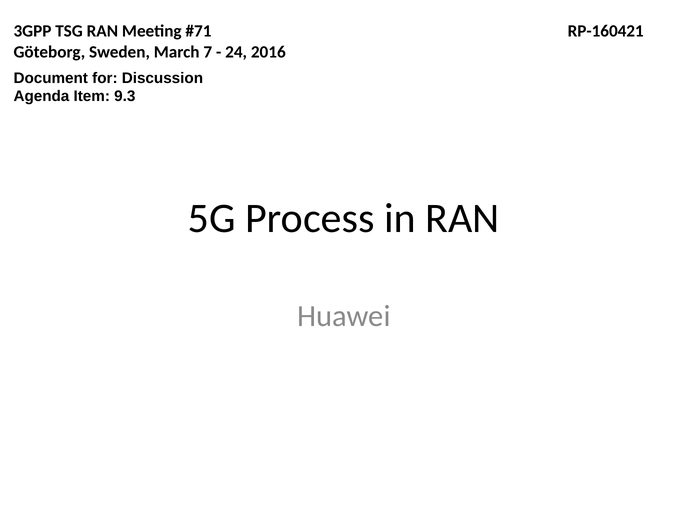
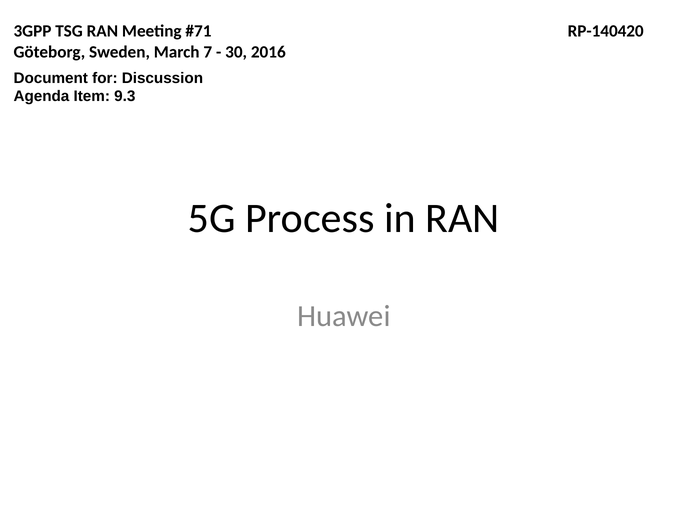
RP-160421: RP-160421 -> RP-140420
24: 24 -> 30
